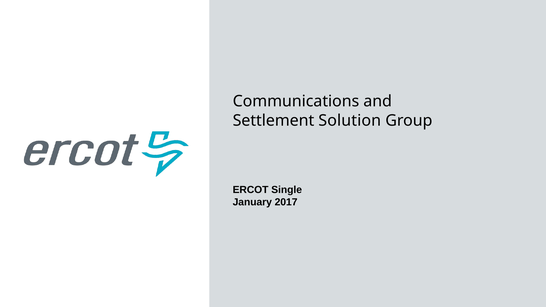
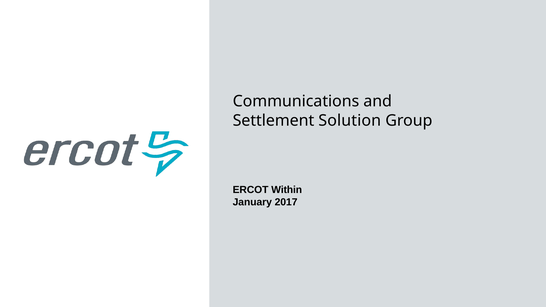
Single: Single -> Within
